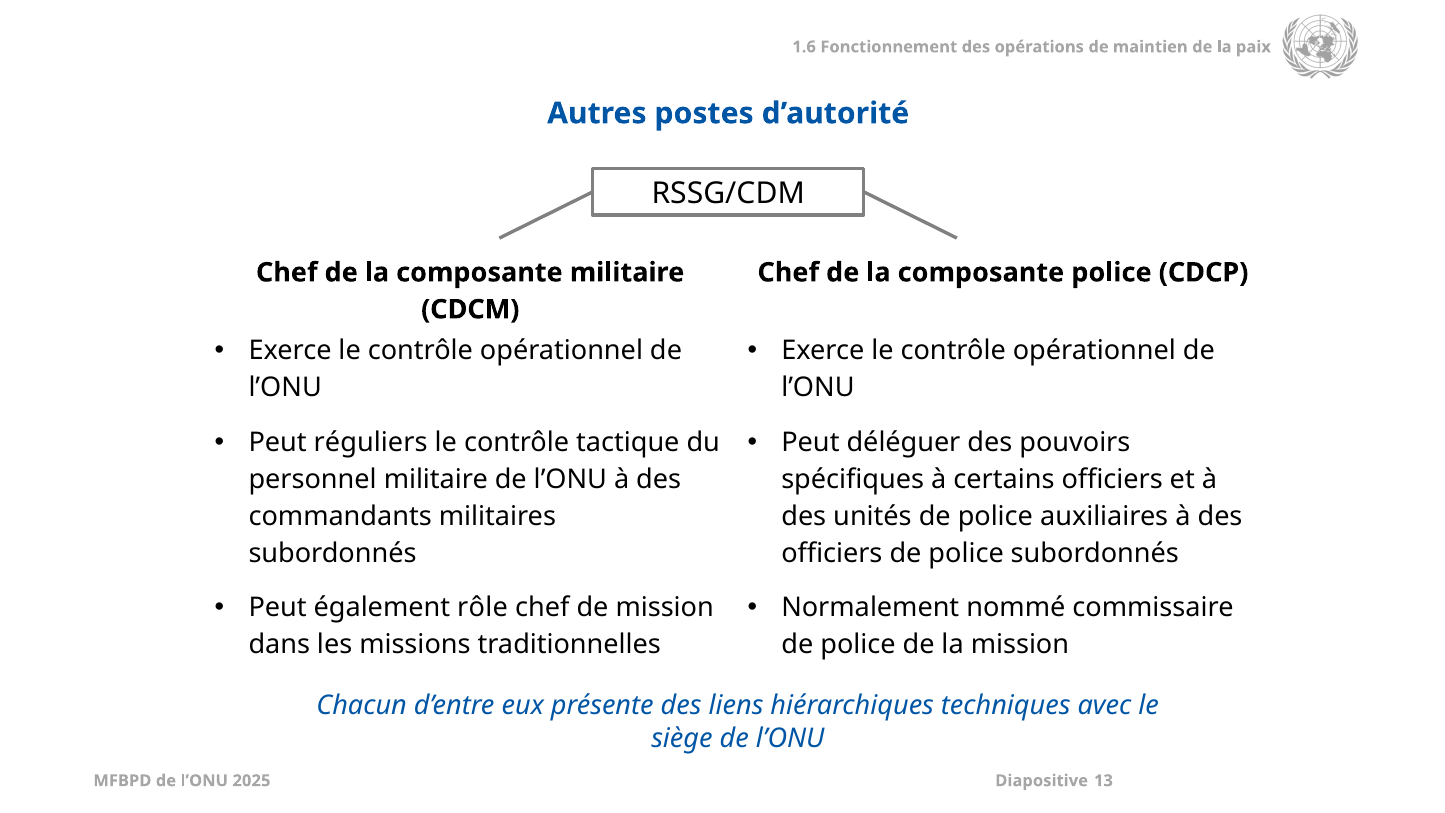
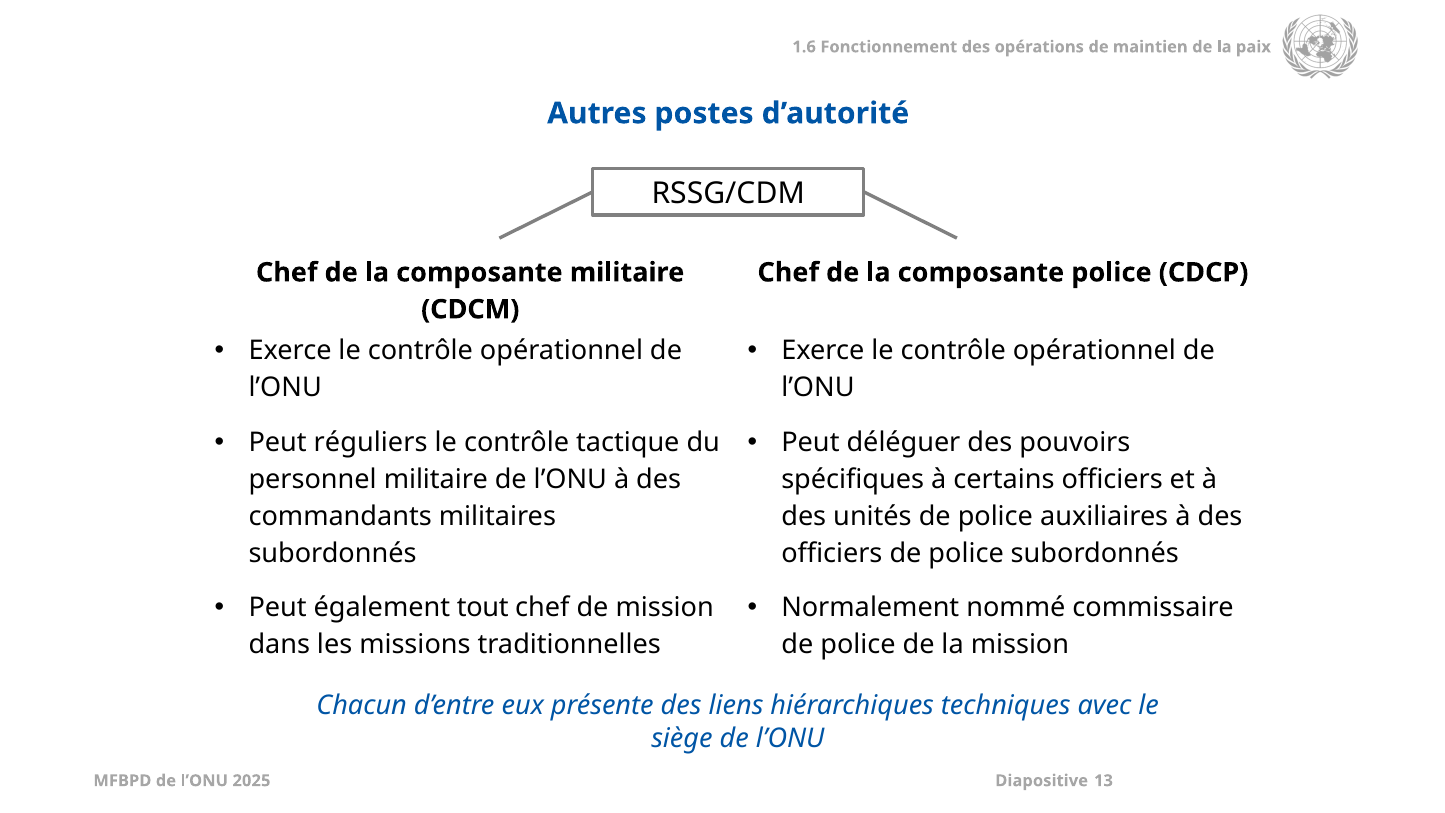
rôle: rôle -> tout
